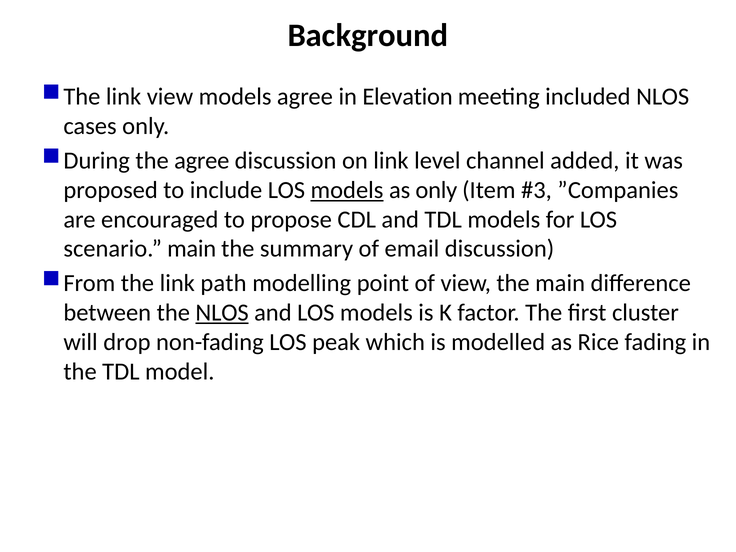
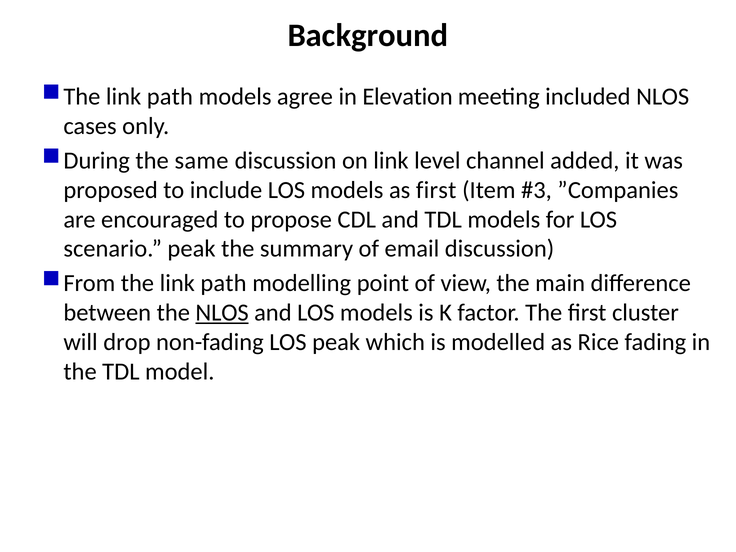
view at (170, 97): view -> path
the agree: agree -> same
models at (347, 190) underline: present -> none
as only: only -> first
scenario main: main -> peak
